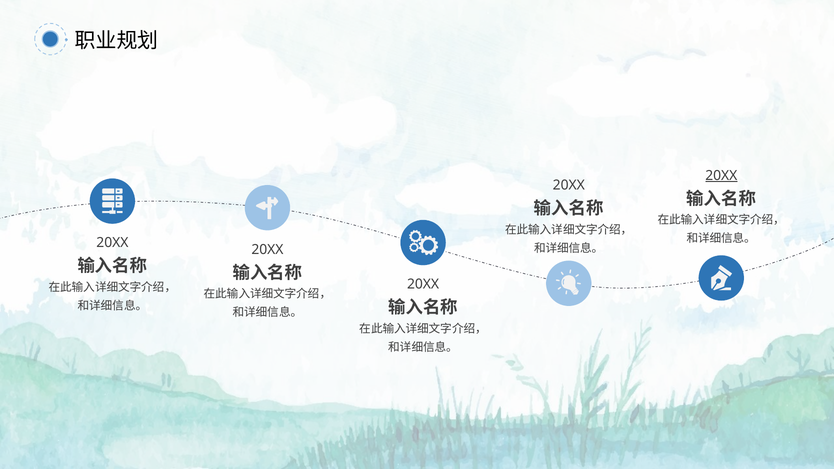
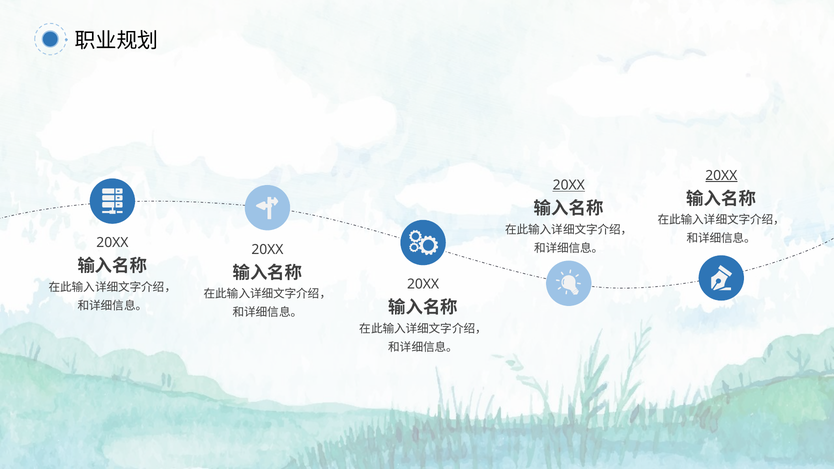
20XX at (569, 185) underline: none -> present
